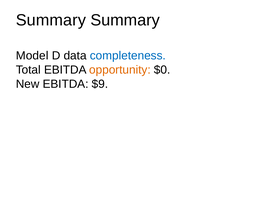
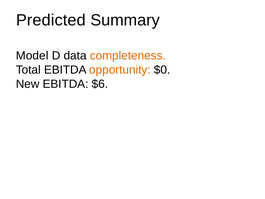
Summary at (51, 20): Summary -> Predicted
completeness colour: blue -> orange
$9: $9 -> $6
